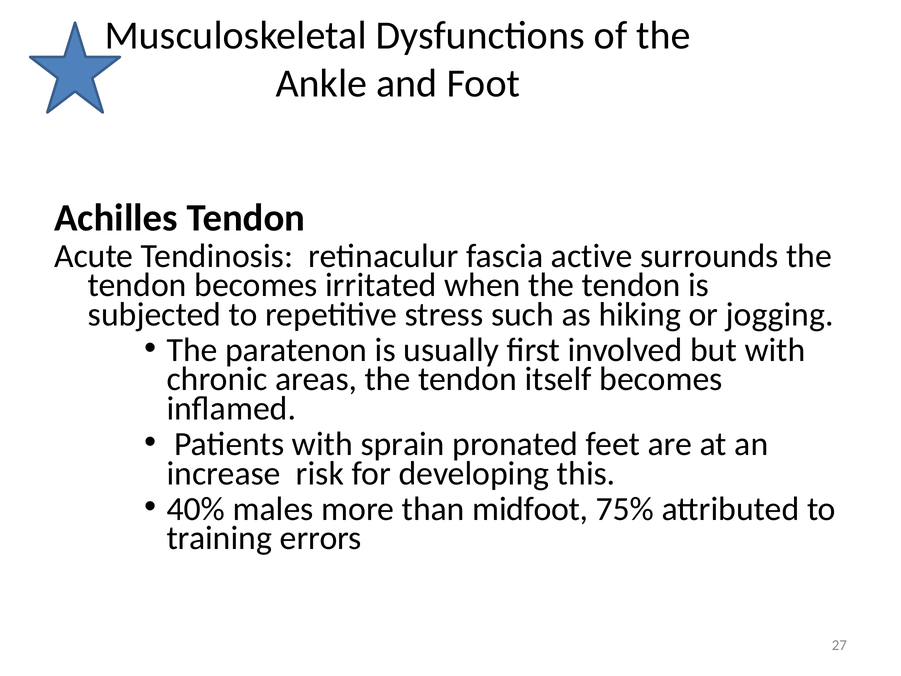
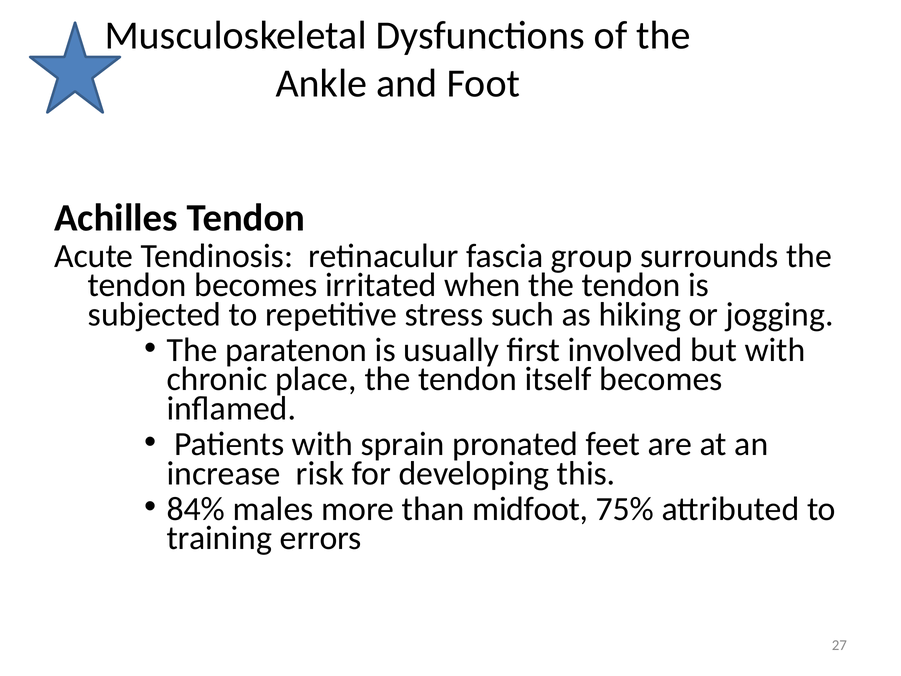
active: active -> group
areas: areas -> place
40%: 40% -> 84%
